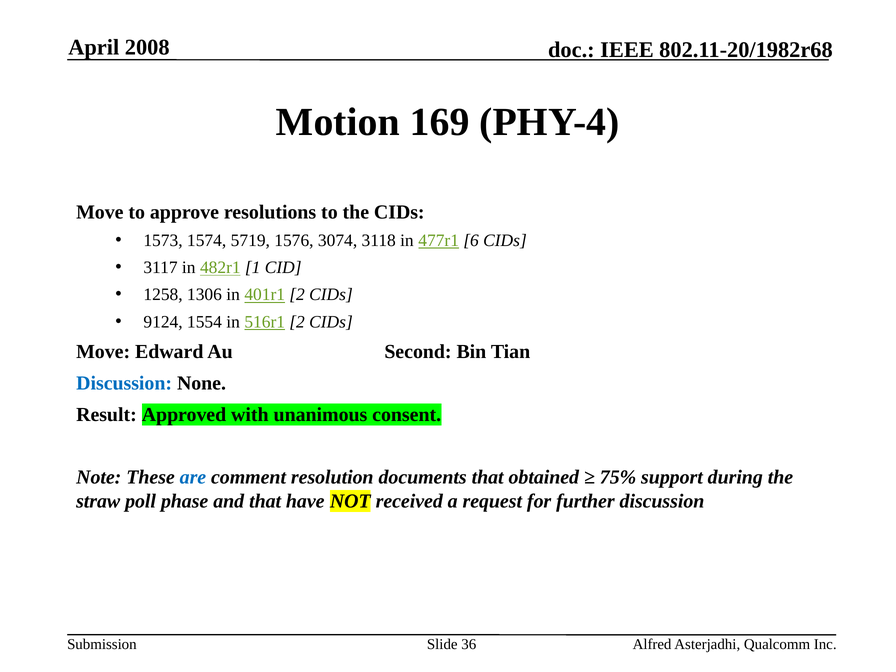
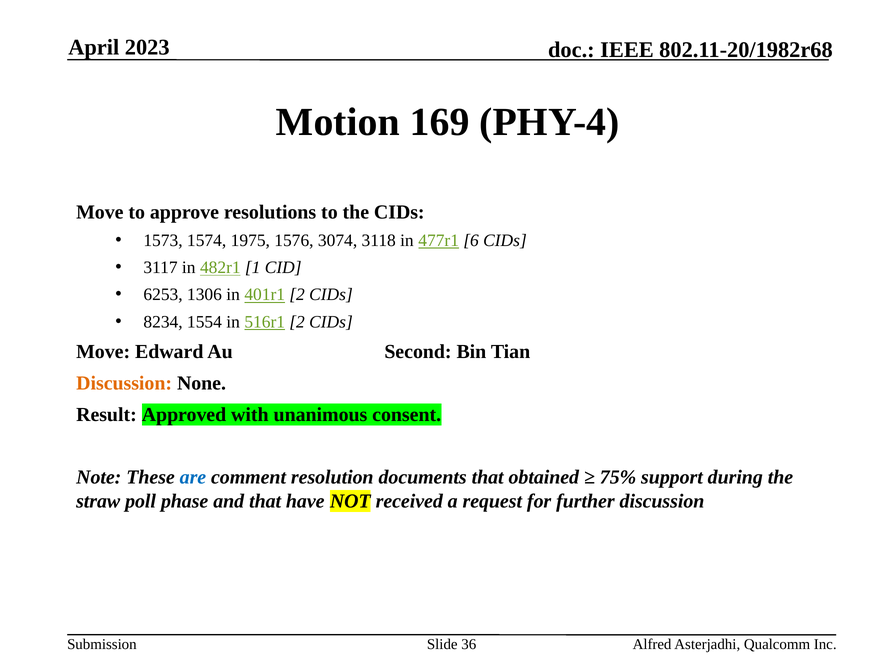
2008: 2008 -> 2023
5719: 5719 -> 1975
1258: 1258 -> 6253
9124: 9124 -> 8234
Discussion at (124, 383) colour: blue -> orange
